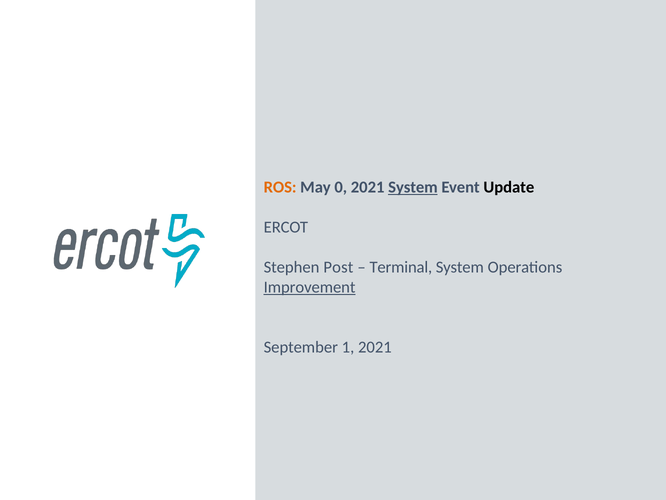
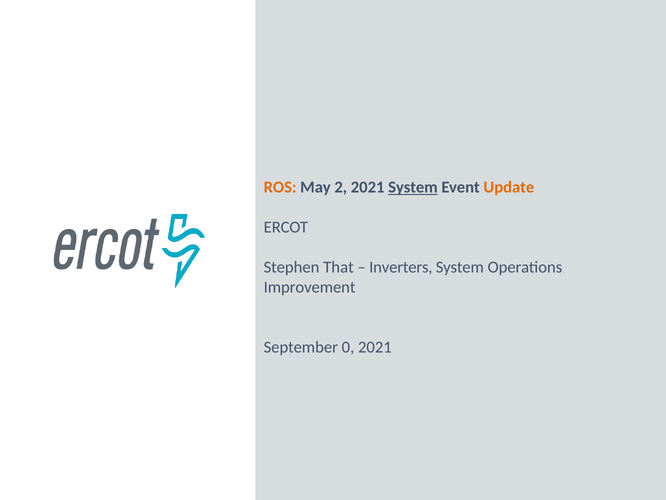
0: 0 -> 2
Update colour: black -> orange
Post: Post -> That
Terminal: Terminal -> Inverters
Improvement underline: present -> none
1: 1 -> 0
